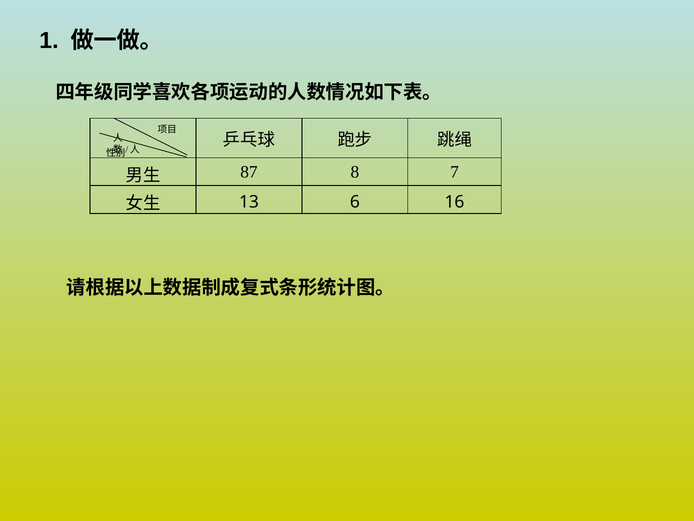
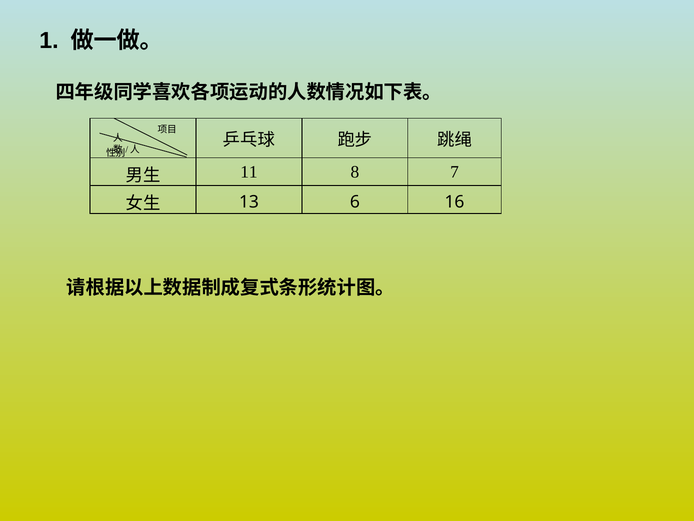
87: 87 -> 11
